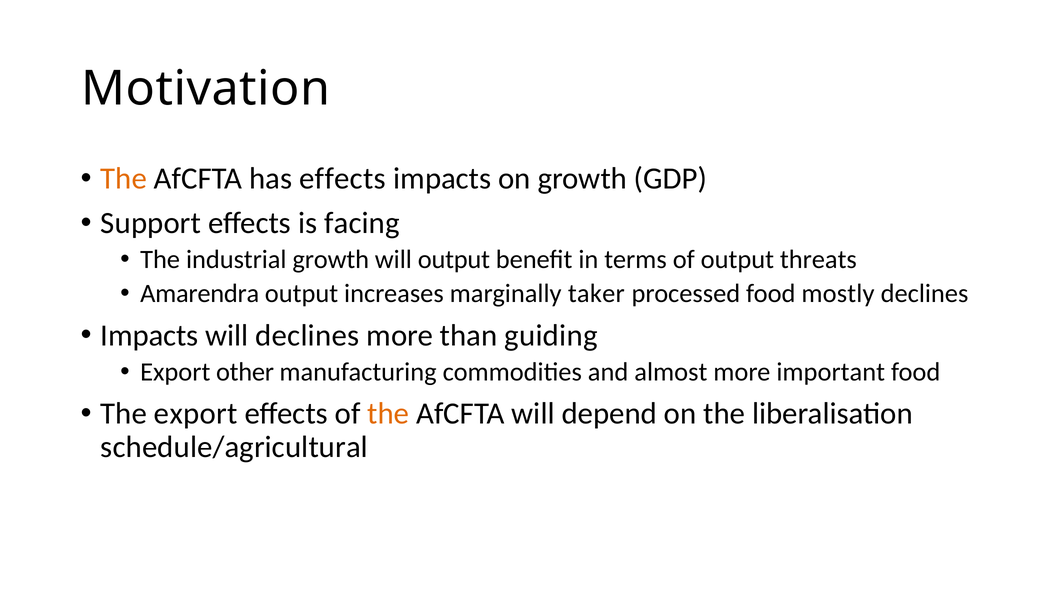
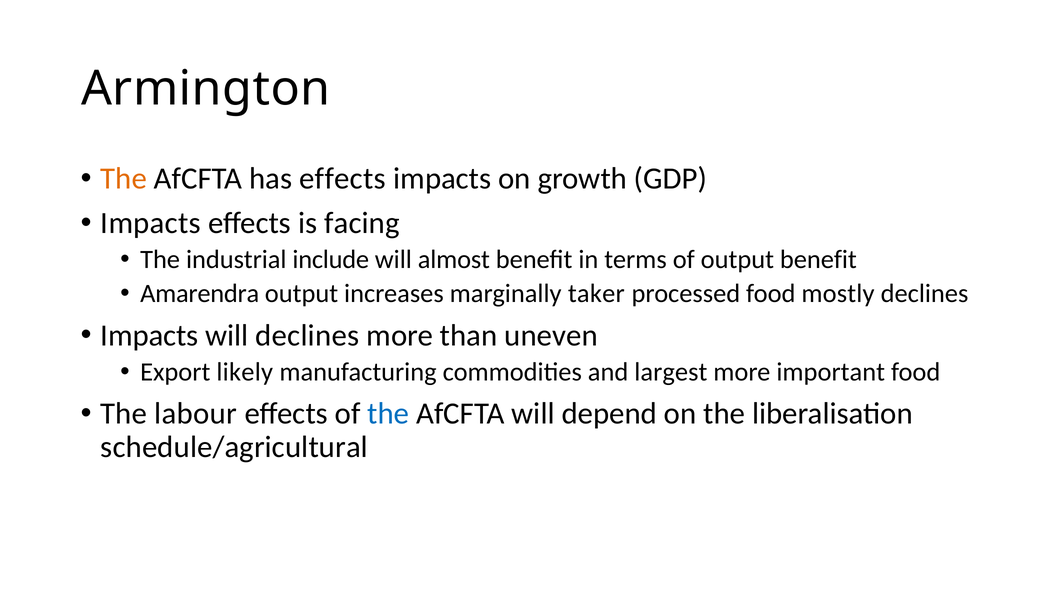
Motivation: Motivation -> Armington
Support at (151, 223): Support -> Impacts
industrial growth: growth -> include
will output: output -> almost
output threats: threats -> benefit
guiding: guiding -> uneven
other: other -> likely
almost: almost -> largest
The export: export -> labour
the at (388, 414) colour: orange -> blue
